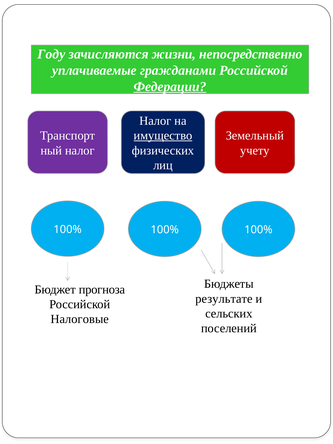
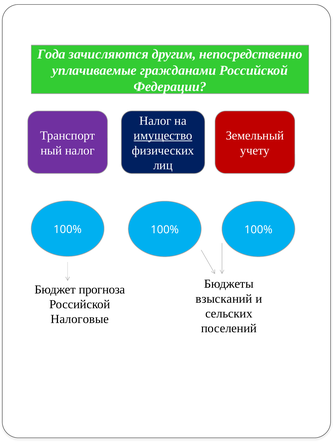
Году: Году -> Года
жизни: жизни -> другим
Федерации underline: present -> none
результате: результате -> взысканий
